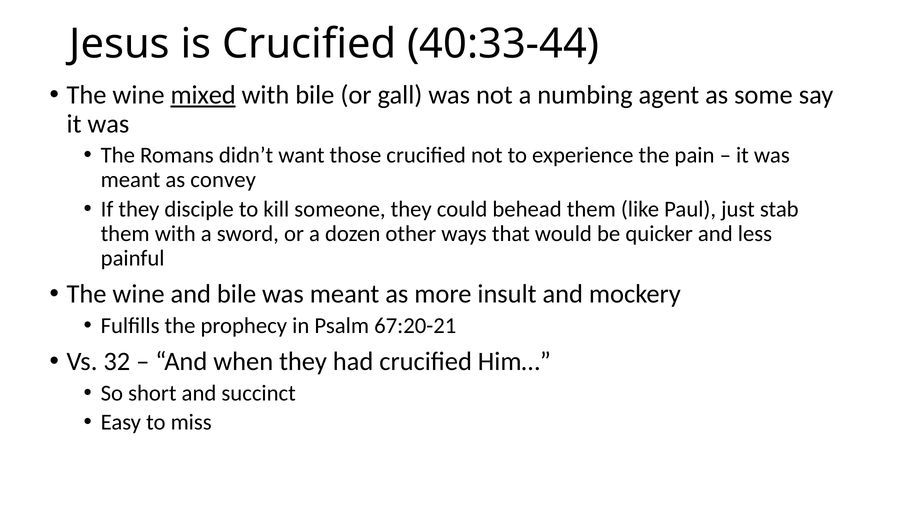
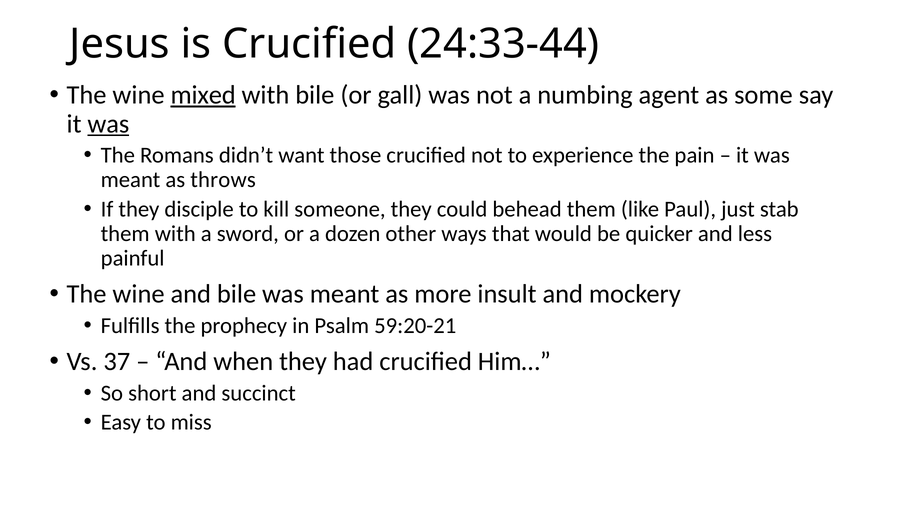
40:33-44: 40:33-44 -> 24:33-44
was at (108, 124) underline: none -> present
convey: convey -> throws
67:20-21: 67:20-21 -> 59:20-21
32: 32 -> 37
